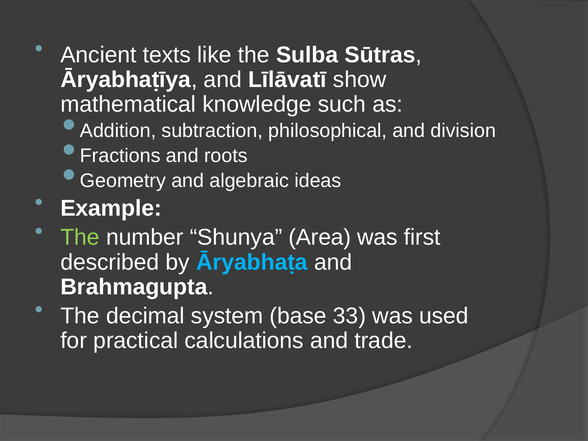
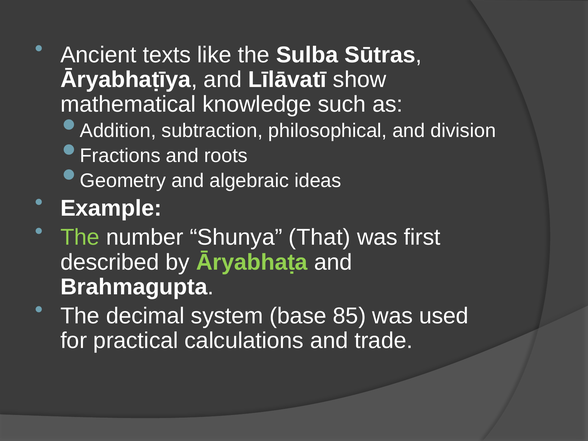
Area: Area -> That
Āryabhaṭa colour: light blue -> light green
33: 33 -> 85
